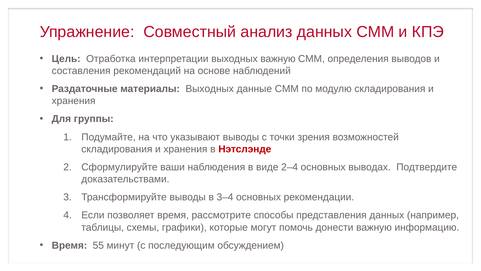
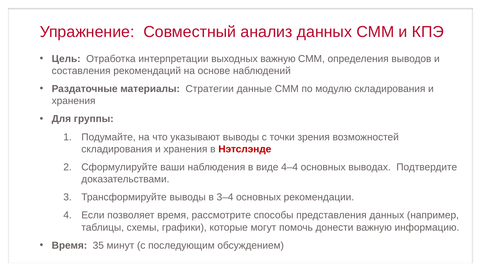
материалы Выходных: Выходных -> Стратегии
2–4: 2–4 -> 4–4
55: 55 -> 35
